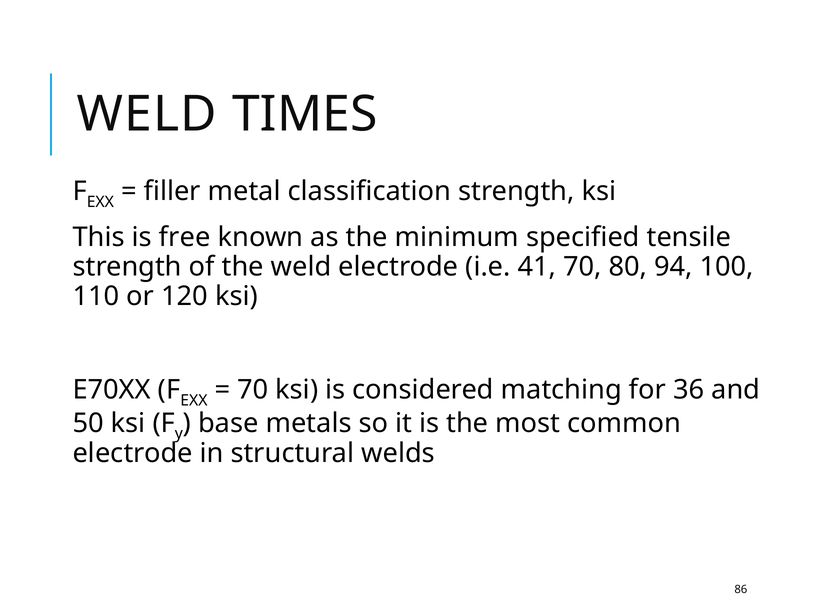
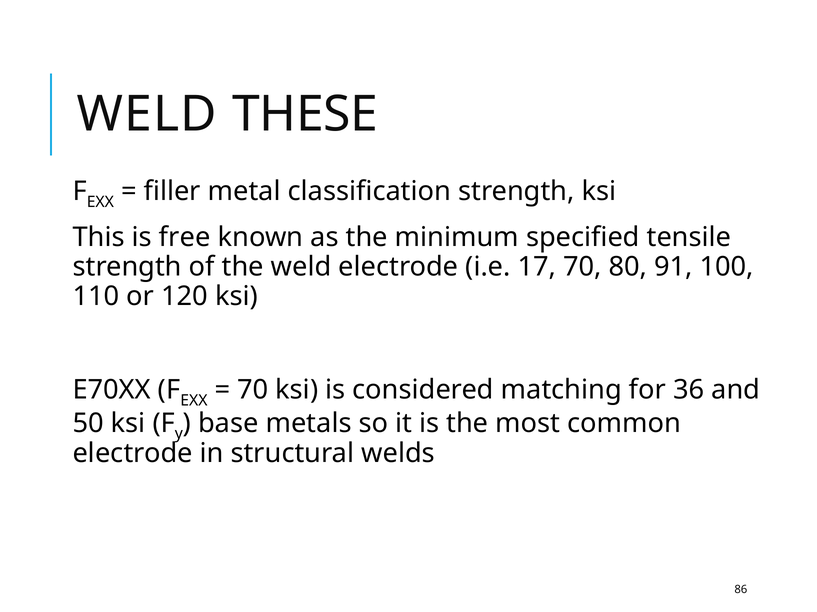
TIMES: TIMES -> THESE
41: 41 -> 17
94: 94 -> 91
